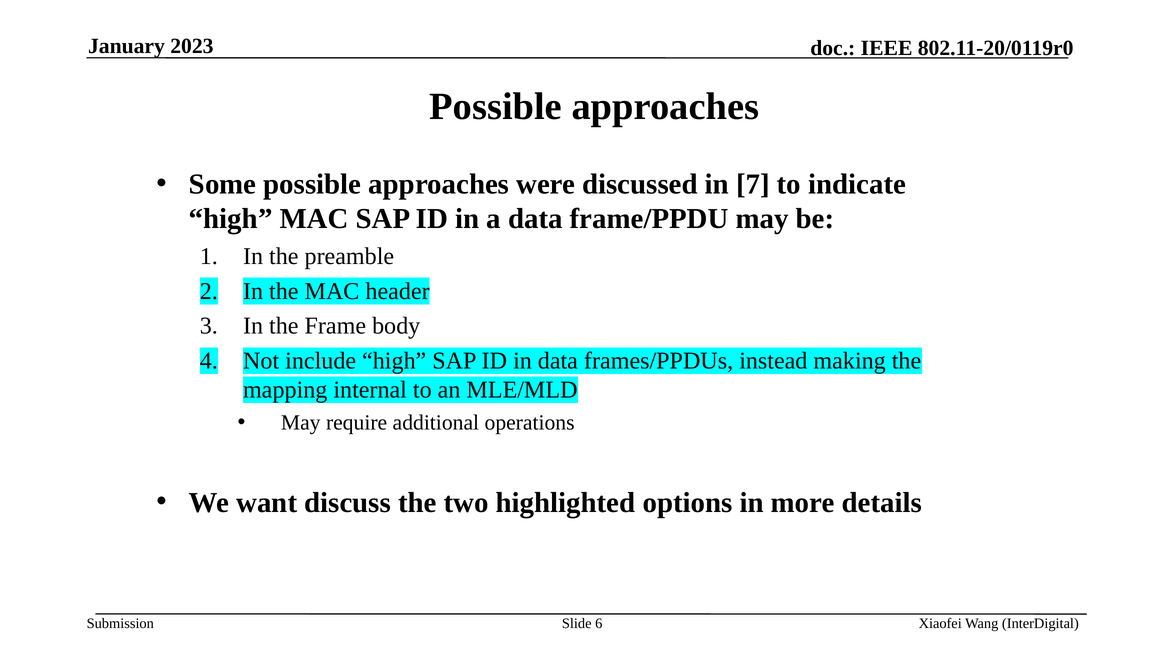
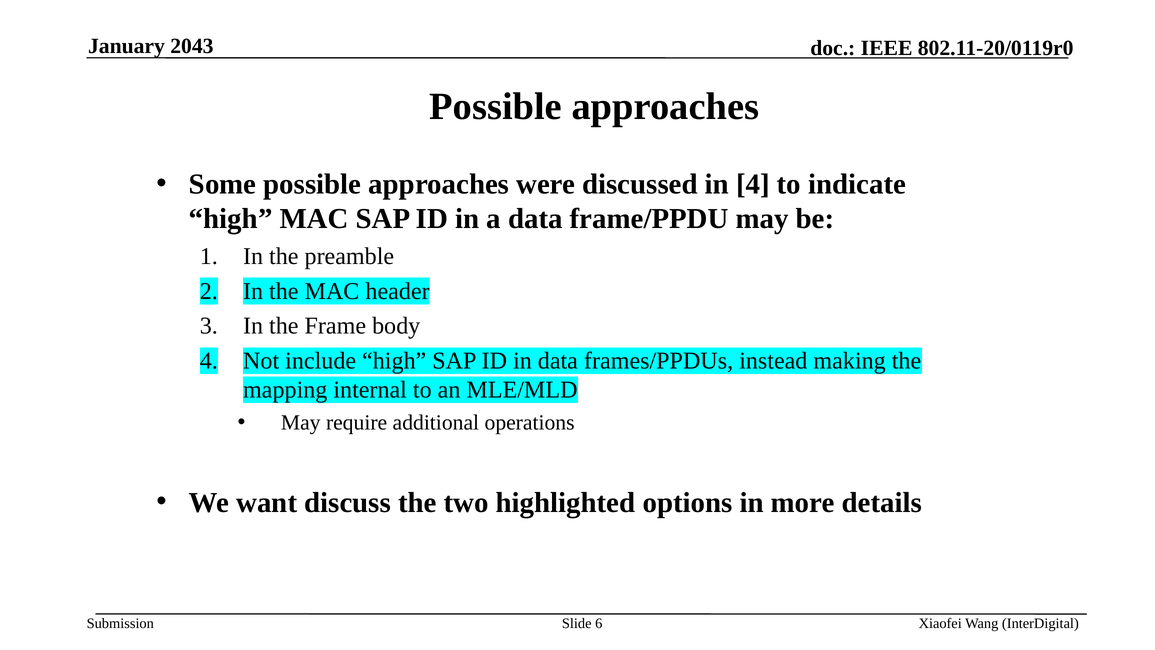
2023: 2023 -> 2043
in 7: 7 -> 4
